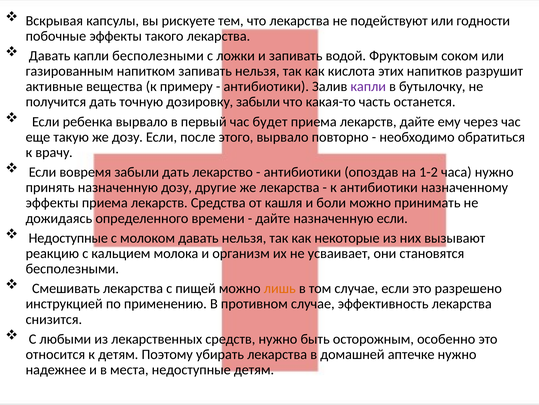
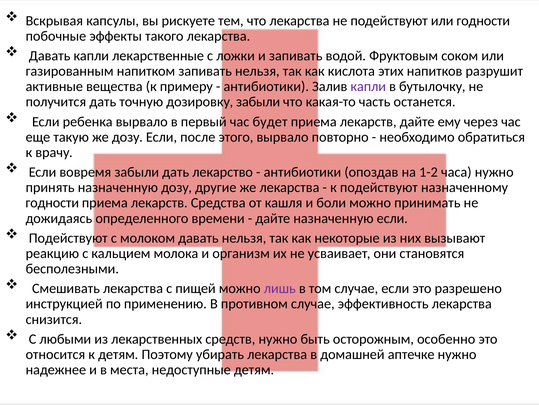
капли бесполезными: бесполезными -> лекарственные
к антибиотики: антибиотики -> подействуют
эффекты at (52, 203): эффекты -> годности
Недоступные at (68, 238): Недоступные -> Подействуют
лишь colour: orange -> purple
